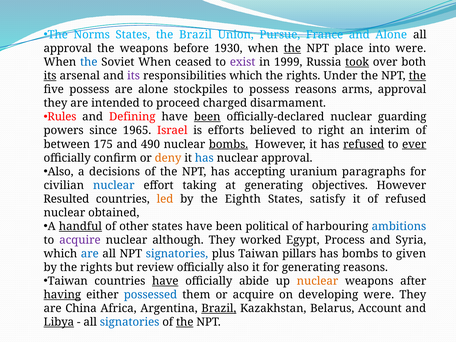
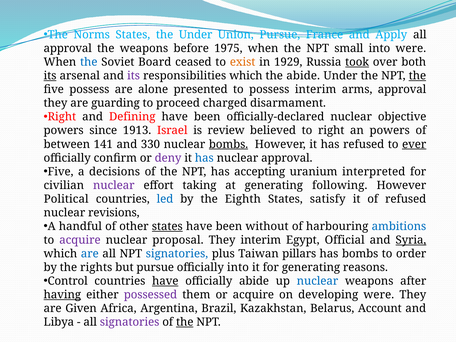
the Brazil: Brazil -> Under
and Alone: Alone -> Apply
1930: 1930 -> 1975
the at (292, 48) underline: present -> none
place: place -> small
Soviet When: When -> Board
exist colour: purple -> orange
1999: 1999 -> 1929
rights at (303, 76): rights -> abide
stockpiles: stockpiles -> presented
possess reasons: reasons -> interim
intended: intended -> guarding
Rules at (62, 117): Rules -> Right
been at (207, 117) underline: present -> none
guarding: guarding -> objective
1965: 1965 -> 1913
efforts: efforts -> review
an interim: interim -> powers
175: 175 -> 141
490: 490 -> 330
refused at (364, 144) underline: present -> none
deny colour: orange -> purple
Also at (61, 172): Also -> Five
paragraphs: paragraphs -> interpreted
nuclear at (114, 185) colour: blue -> purple
objectives: objectives -> following
Resulted: Resulted -> Political
led colour: orange -> blue
obtained: obtained -> revisions
handful underline: present -> none
states at (167, 226) underline: none -> present
political: political -> without
although: although -> proposal
They worked: worked -> interim
Process: Process -> Official
Syria underline: none -> present
given: given -> order
but review: review -> pursue
officially also: also -> into
Taiwan at (68, 281): Taiwan -> Control
nuclear at (317, 281) colour: orange -> blue
possessed colour: blue -> purple
China: China -> Given
Brazil at (219, 308) underline: present -> none
Libya underline: present -> none
signatories at (130, 322) colour: blue -> purple
